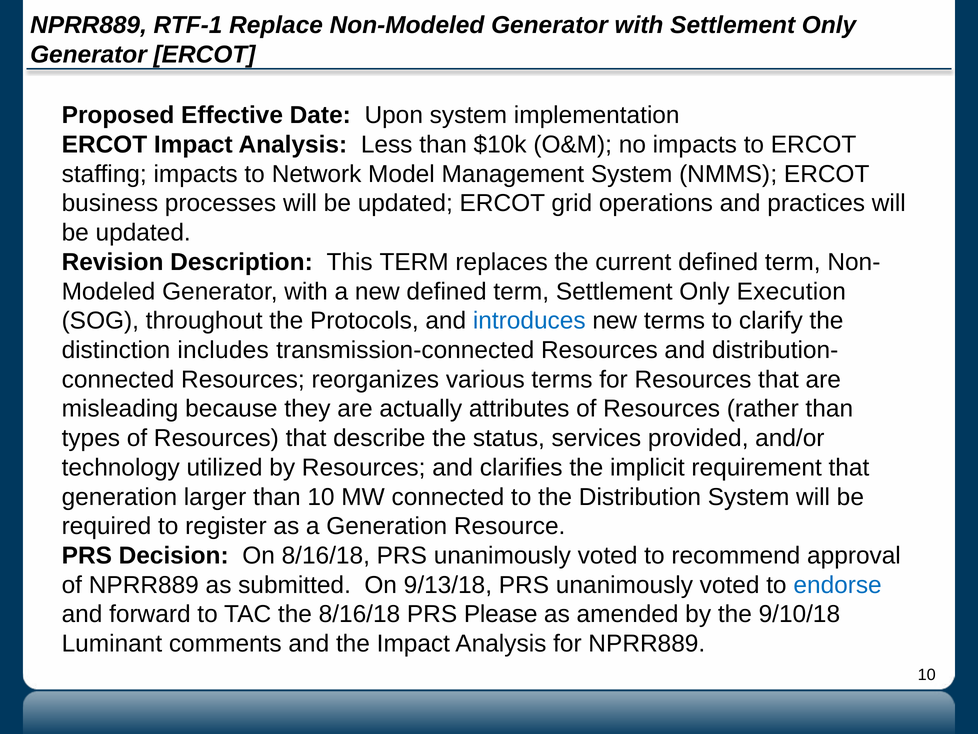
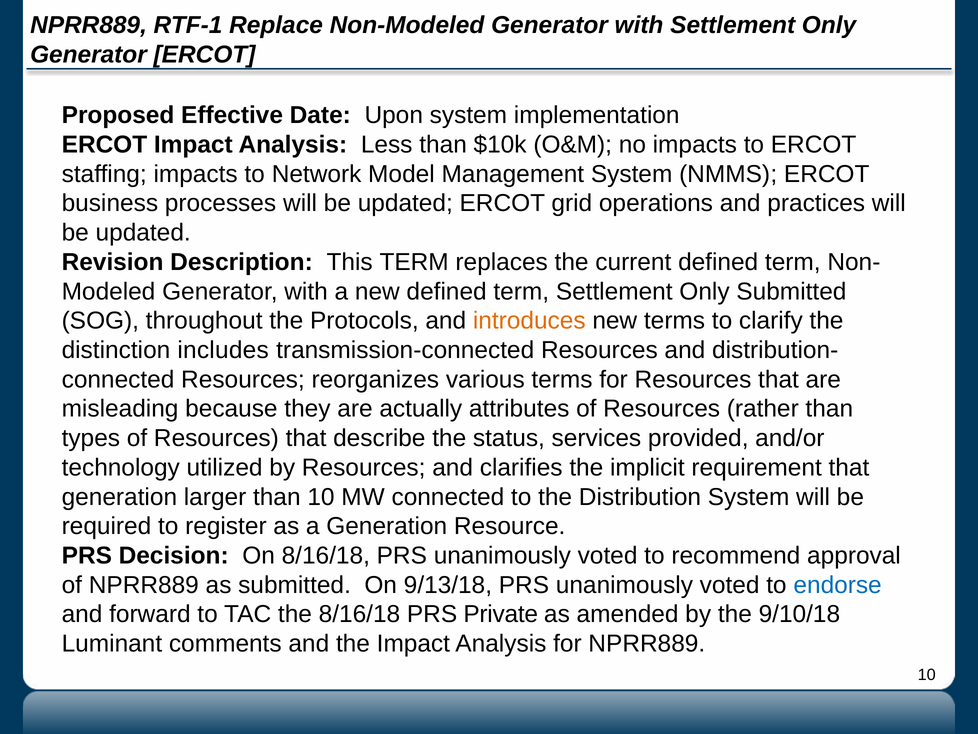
Only Execution: Execution -> Submitted
introduces colour: blue -> orange
Please: Please -> Private
